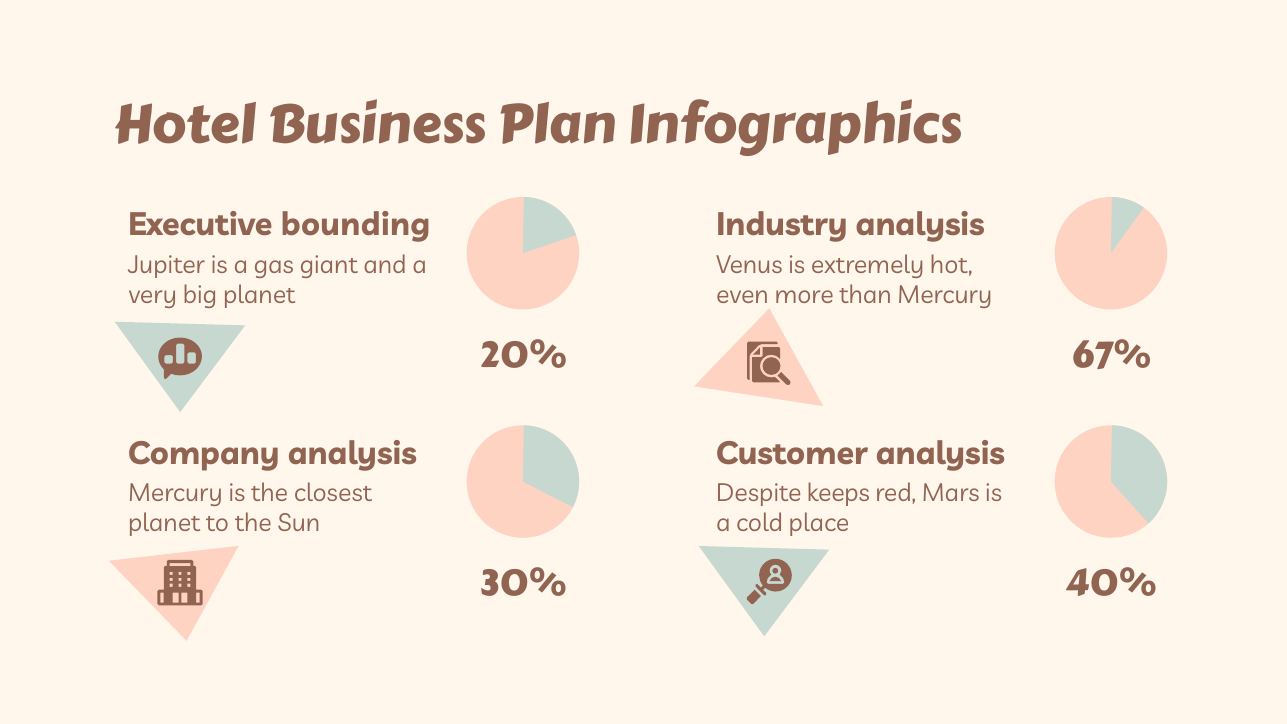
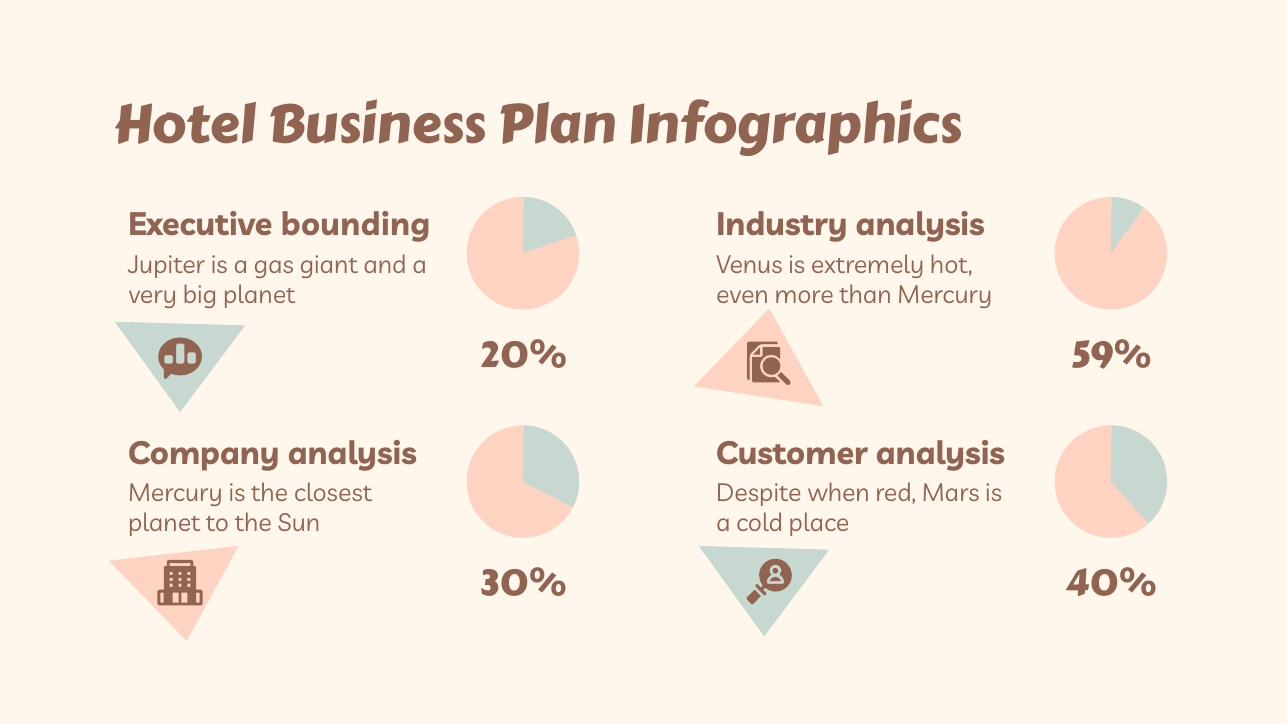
67%: 67% -> 59%
keeps: keeps -> when
